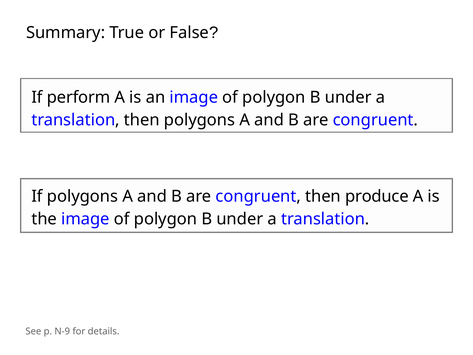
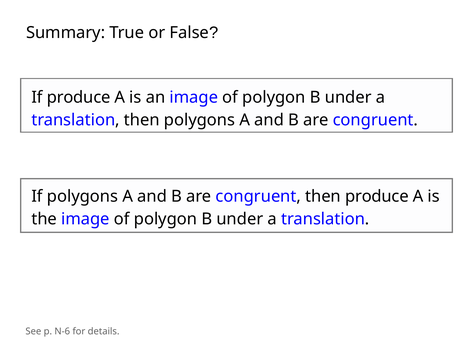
If perform: perform -> produce
N-9: N-9 -> N-6
